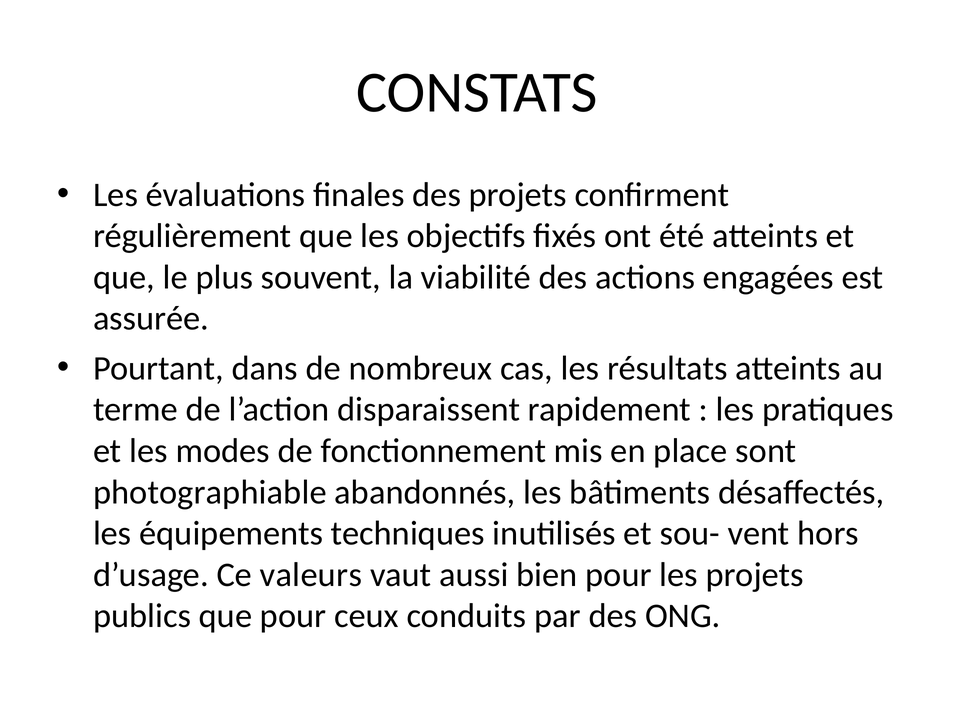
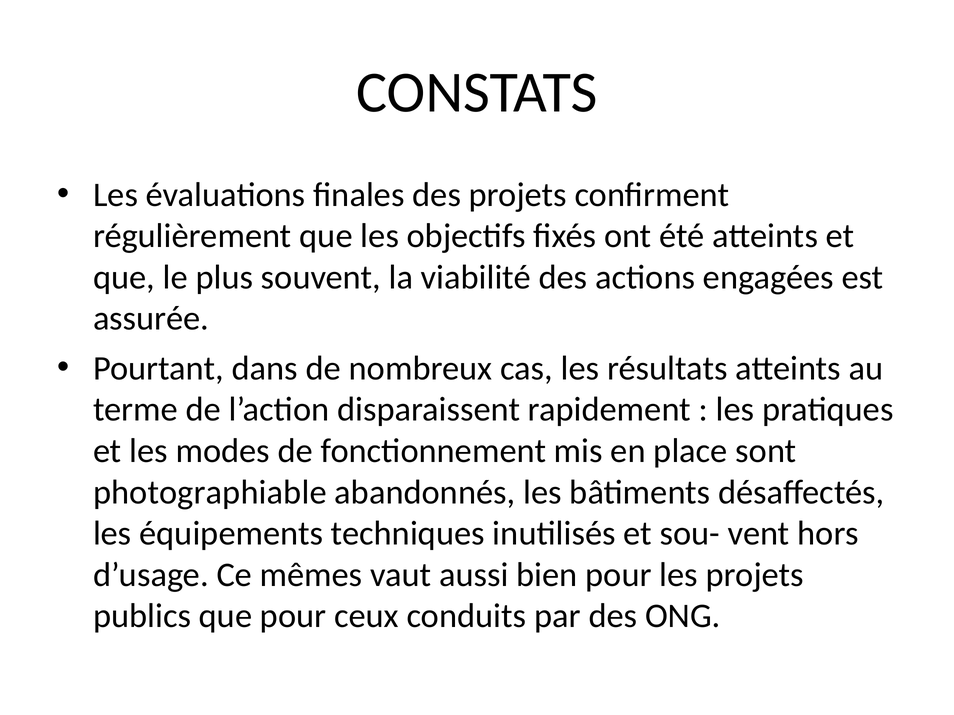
valeurs: valeurs -> mêmes
